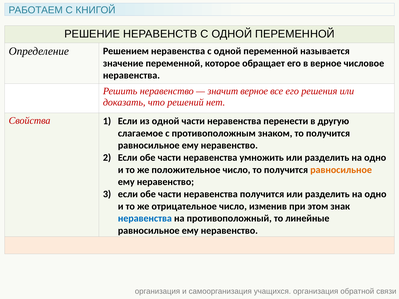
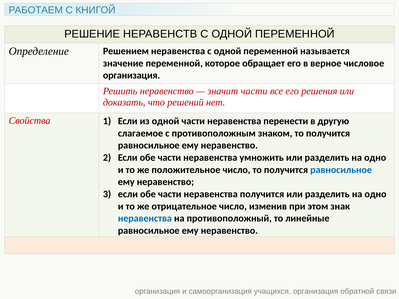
неравенства at (131, 75): неравенства -> организация
значит верное: верное -> части
равносильное at (341, 170) colour: orange -> blue
